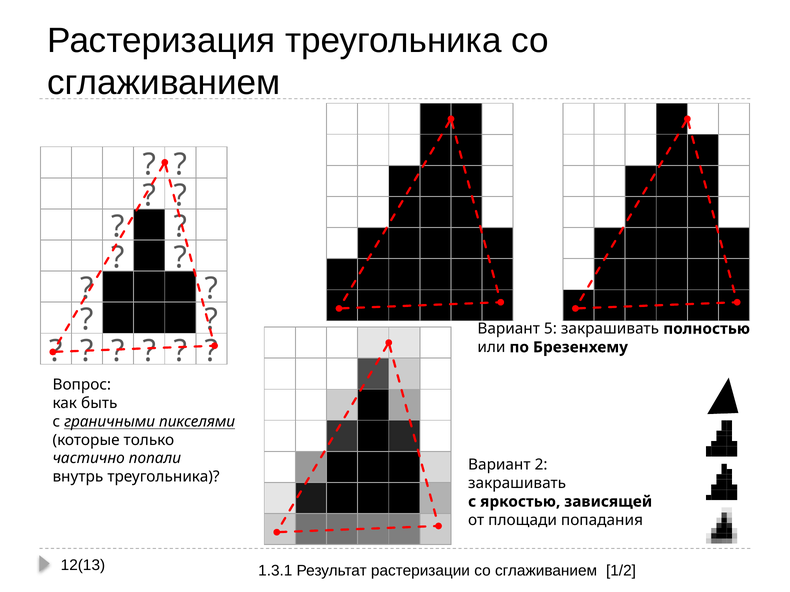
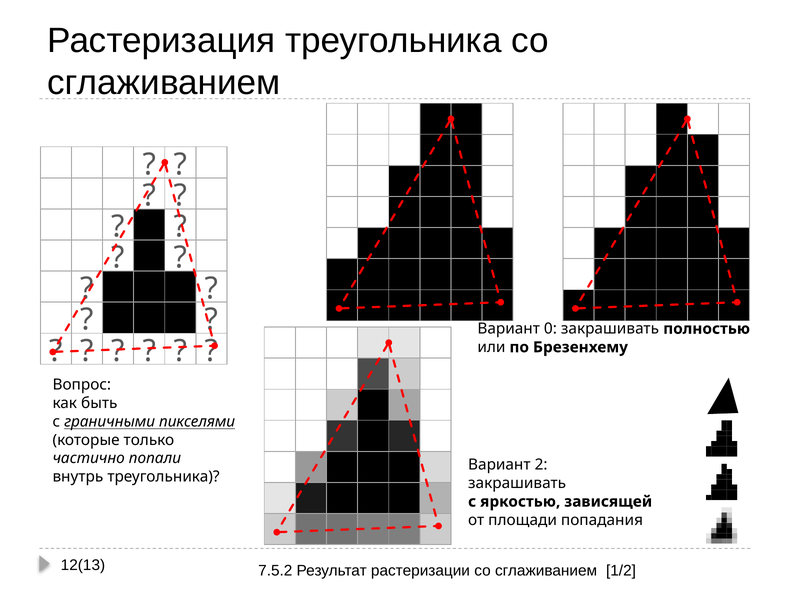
5: 5 -> 0
1.3.1: 1.3.1 -> 7.5.2
